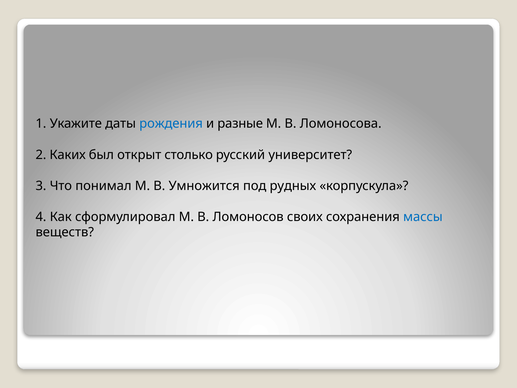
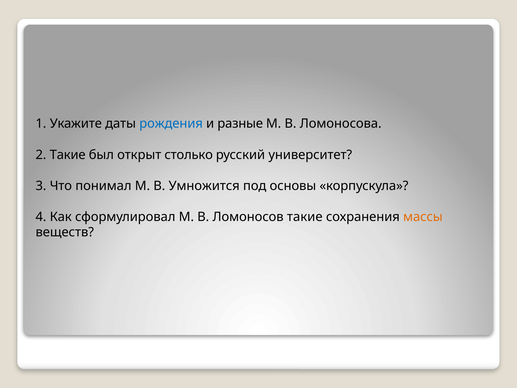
2 Каких: Каких -> Такие
рудных: рудных -> основы
Ломоносов своих: своих -> такие
массы colour: blue -> orange
